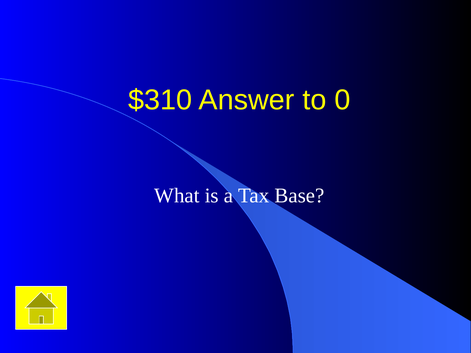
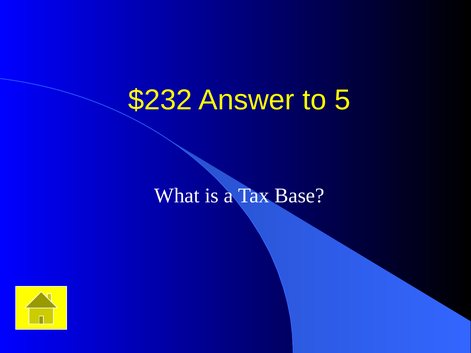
$310: $310 -> $232
0: 0 -> 5
